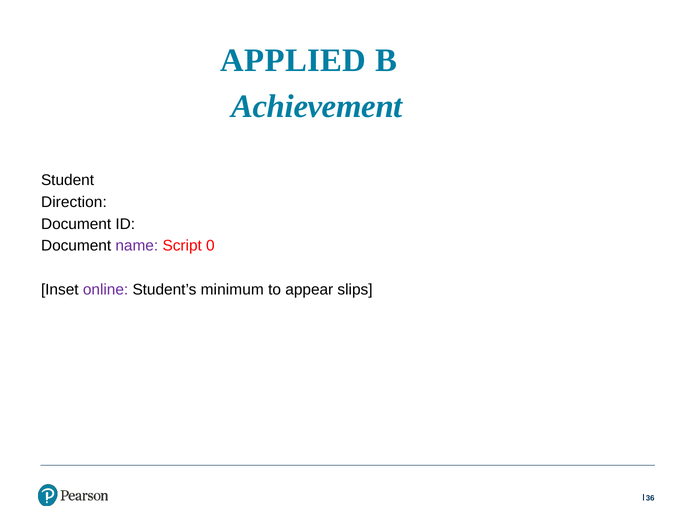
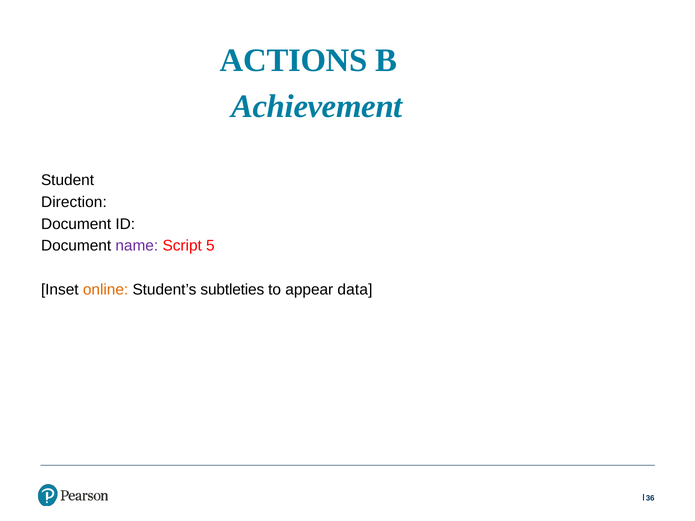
APPLIED: APPLIED -> ACTIONS
0: 0 -> 5
online colour: purple -> orange
minimum: minimum -> subtleties
slips: slips -> data
